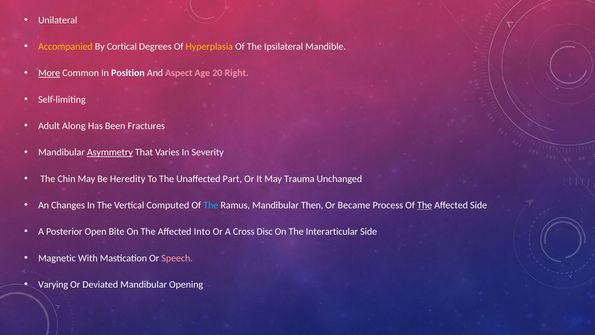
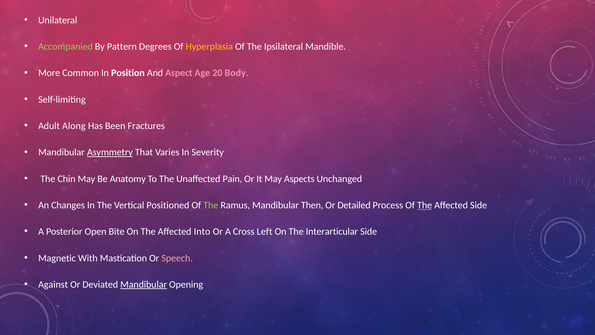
Accompanied colour: yellow -> light green
Cortical: Cortical -> Pattern
More underline: present -> none
Right: Right -> Body
Heredity: Heredity -> Anatomy
Part: Part -> Pain
Trauma: Trauma -> Aspects
Computed: Computed -> Positioned
The at (211, 205) colour: light blue -> light green
Became: Became -> Detailed
Disc: Disc -> Left
Varying: Varying -> Against
Mandibular at (144, 284) underline: none -> present
